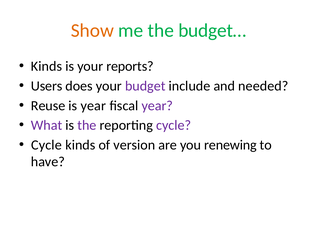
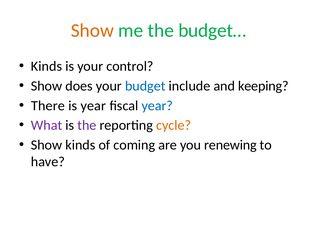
reports: reports -> control
Users at (47, 86): Users -> Show
budget colour: purple -> blue
needed: needed -> keeping
Reuse: Reuse -> There
year at (157, 106) colour: purple -> blue
cycle at (174, 126) colour: purple -> orange
Cycle at (46, 145): Cycle -> Show
version: version -> coming
